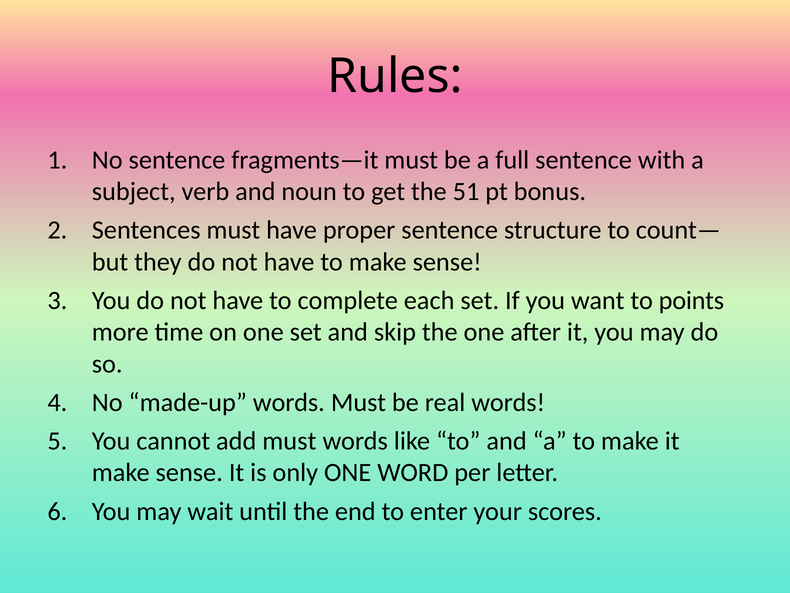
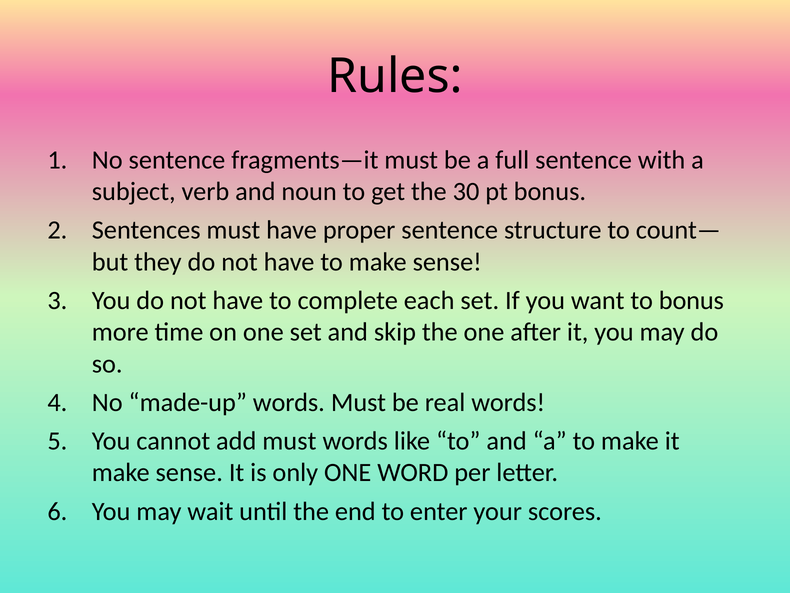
51: 51 -> 30
to points: points -> bonus
